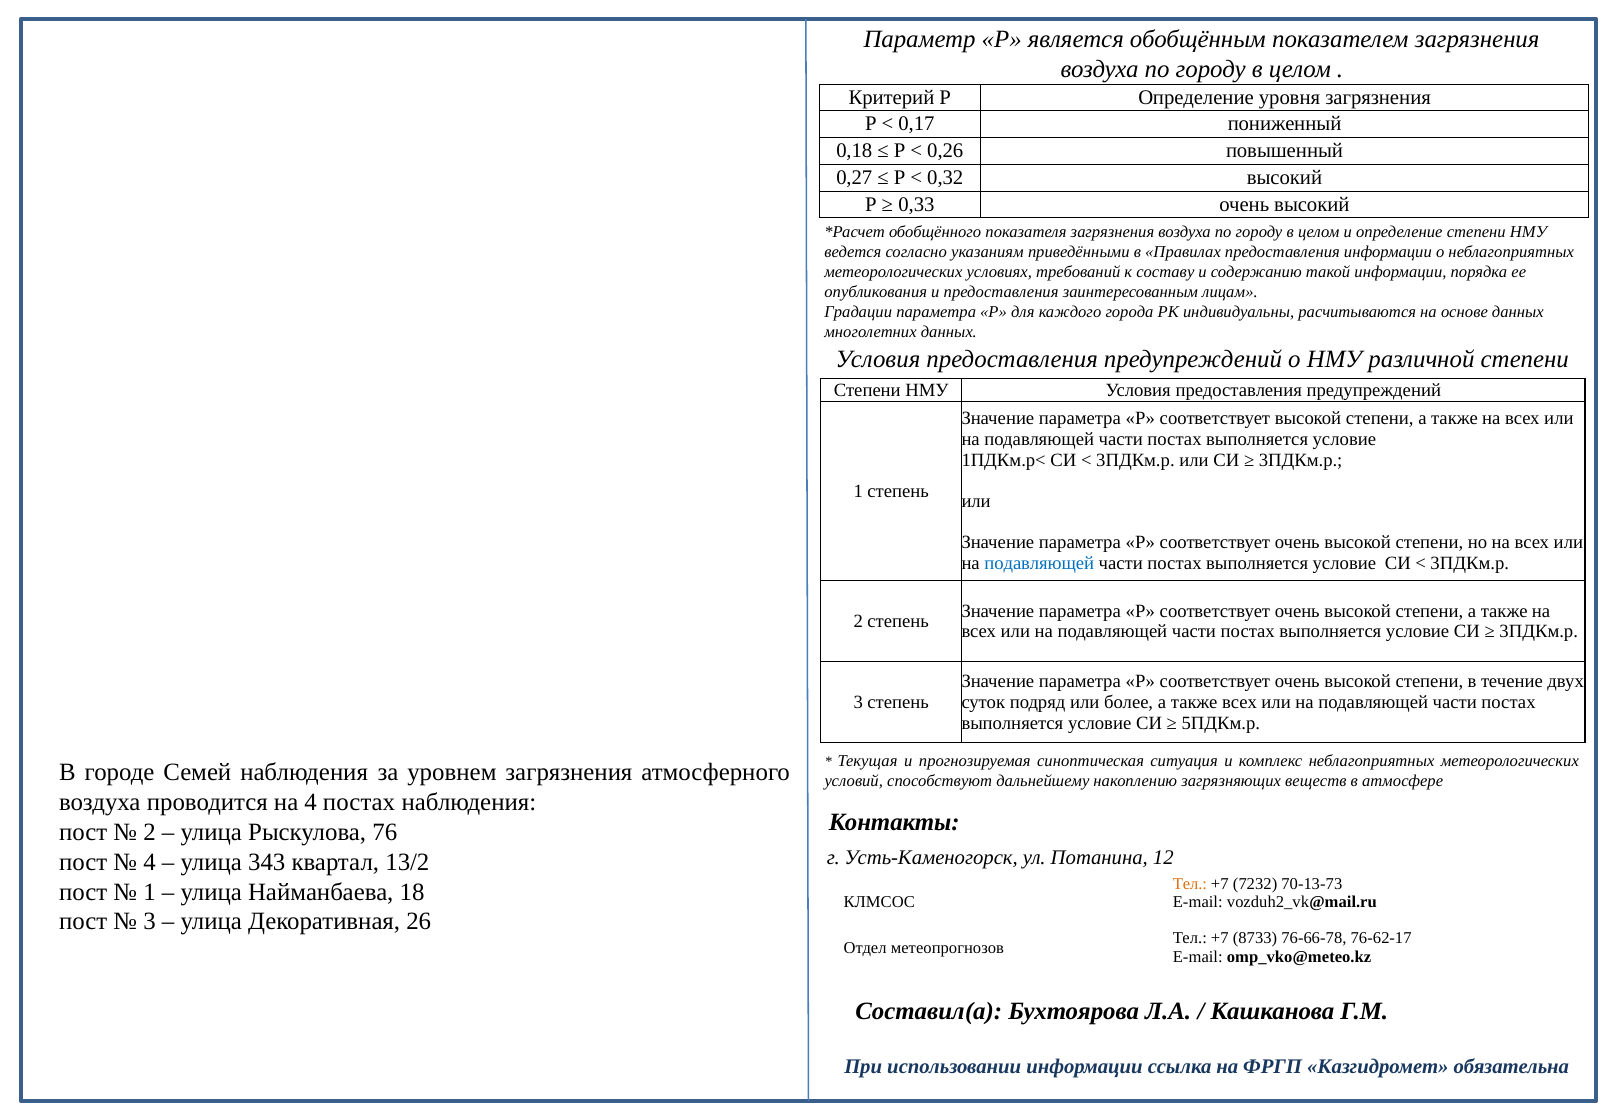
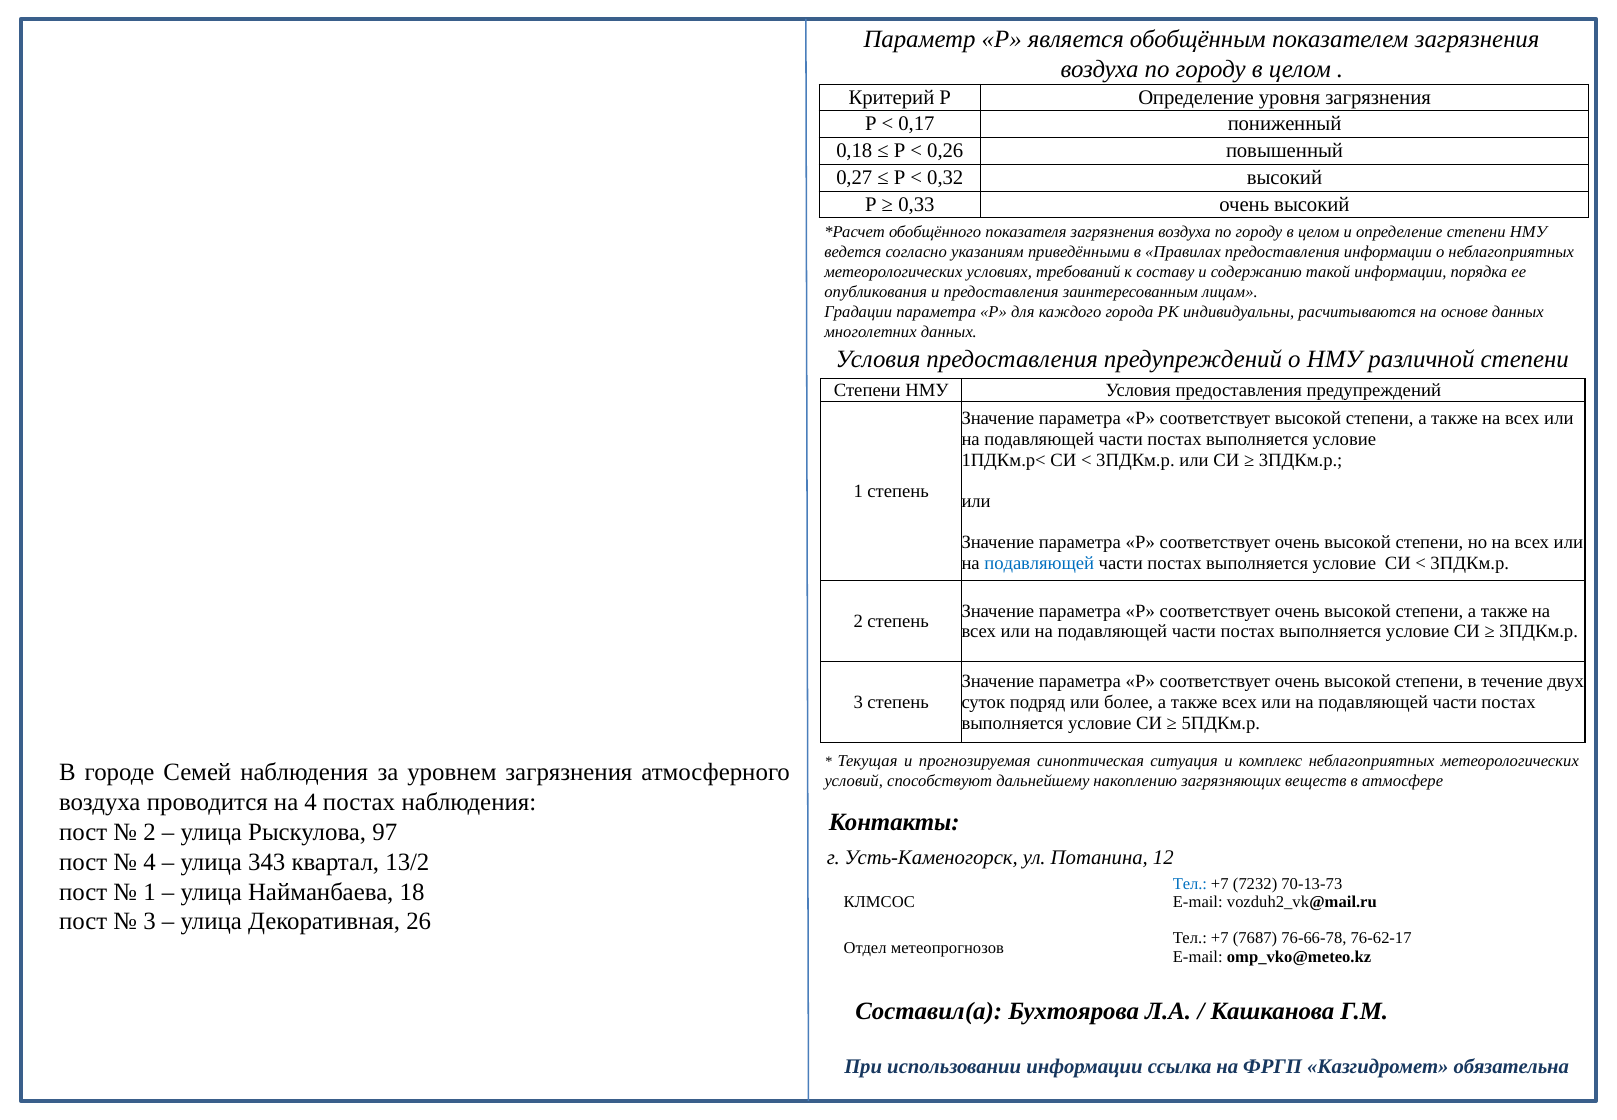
76: 76 -> 97
Тел at (1190, 883) colour: orange -> blue
8733: 8733 -> 7687
